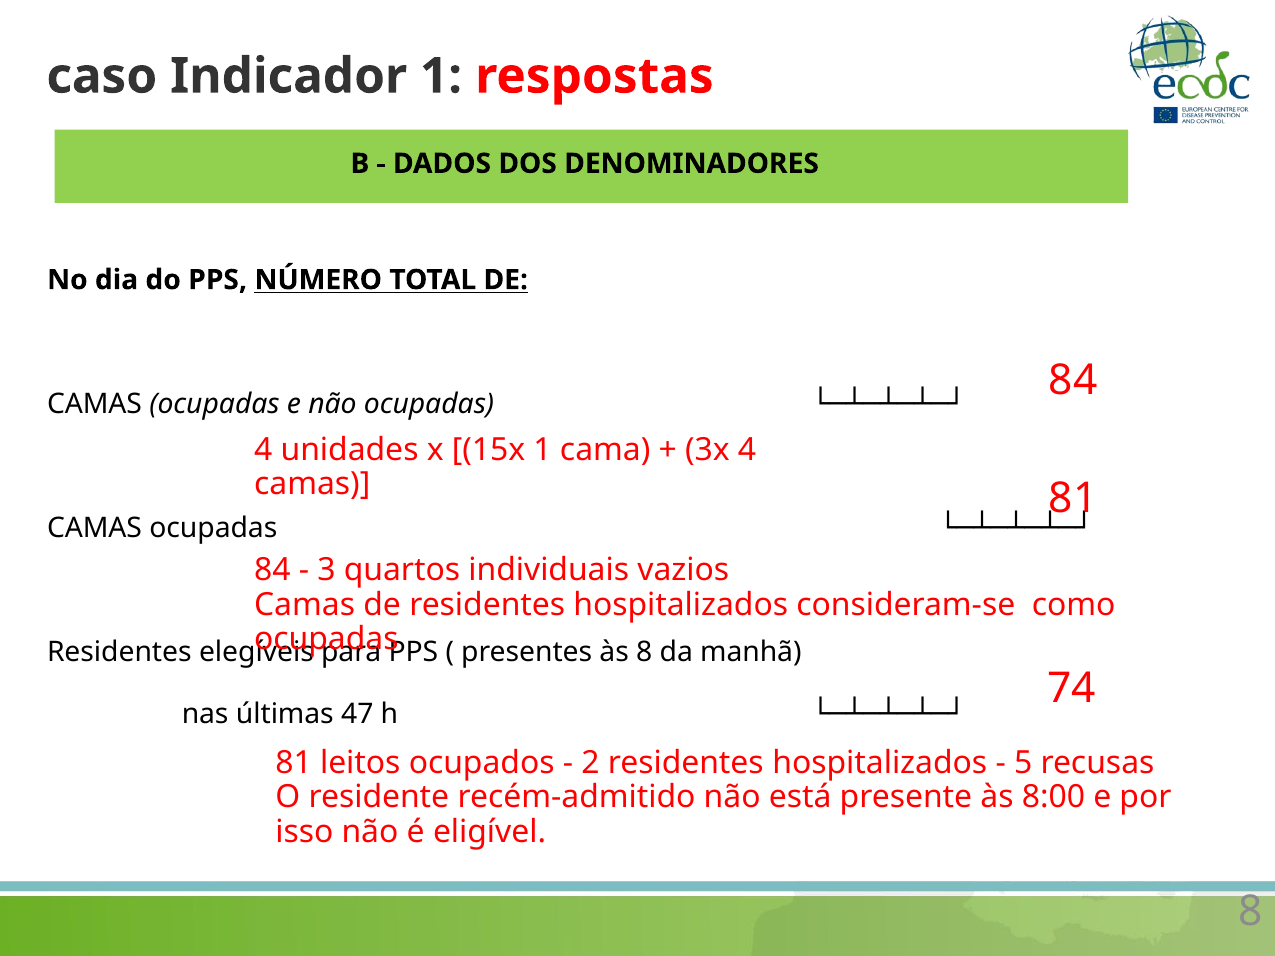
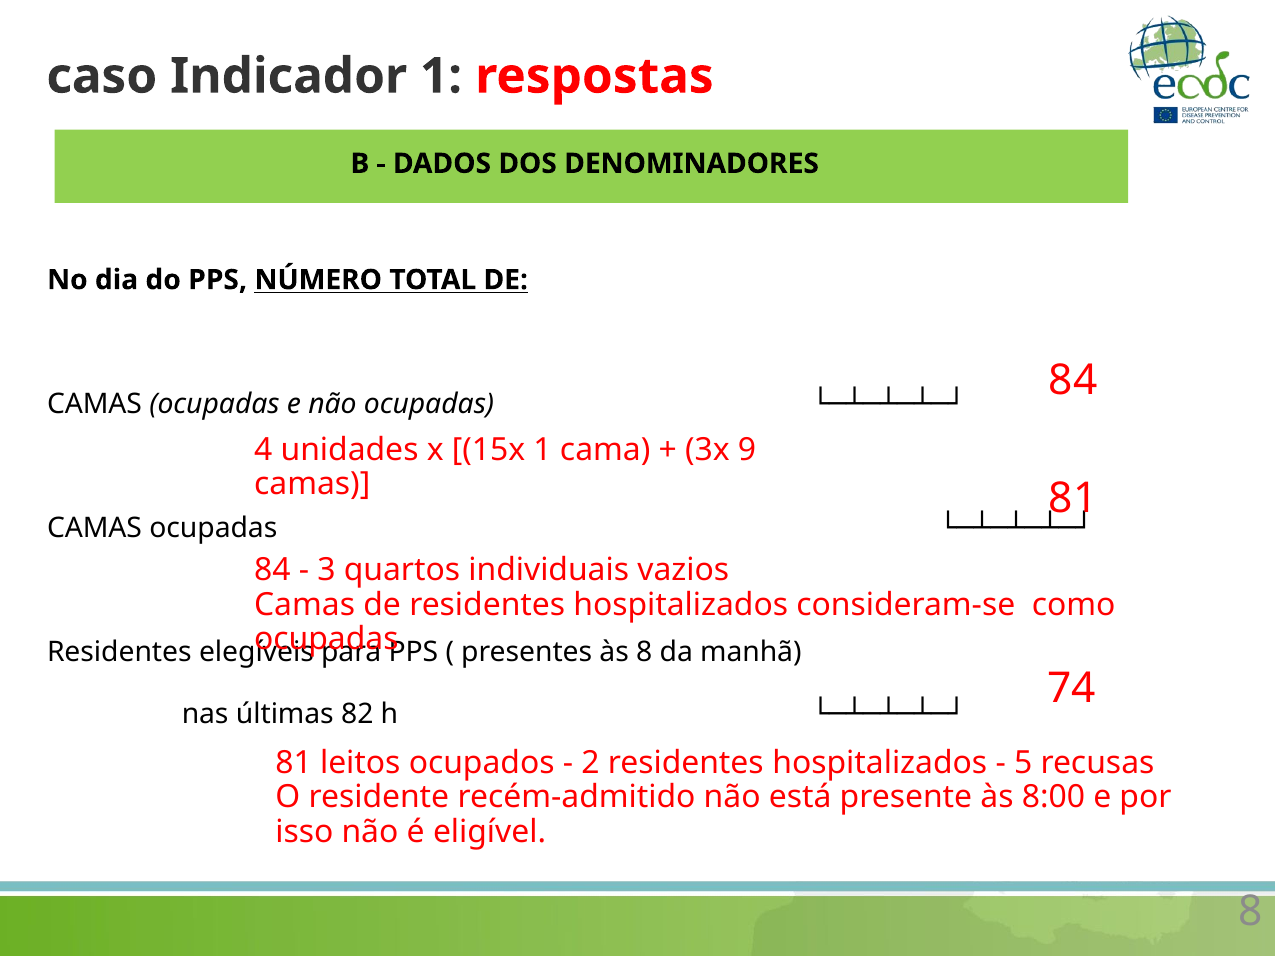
3x 4: 4 -> 9
47: 47 -> 82
